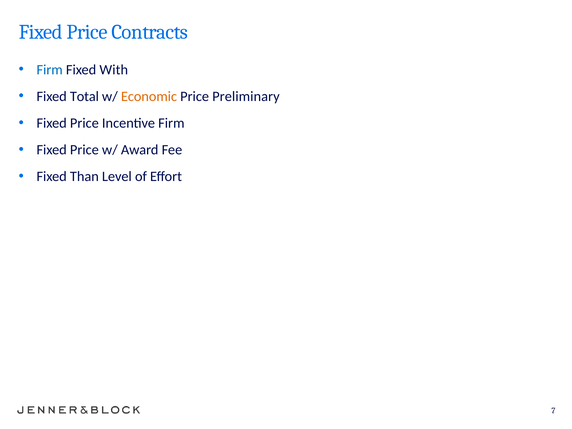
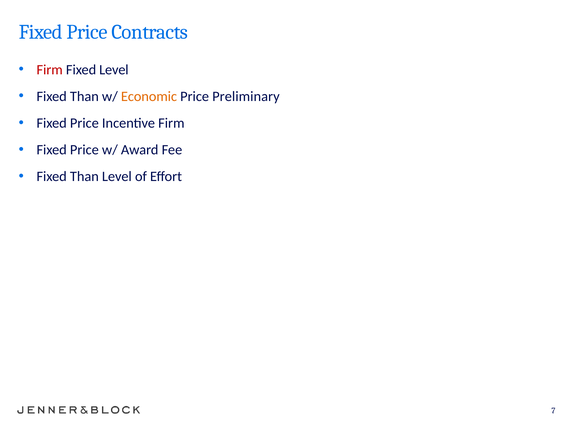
Firm at (50, 70) colour: blue -> red
Fixed With: With -> Level
Total at (84, 96): Total -> Than
